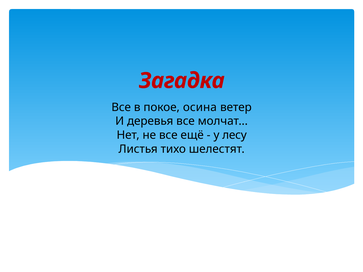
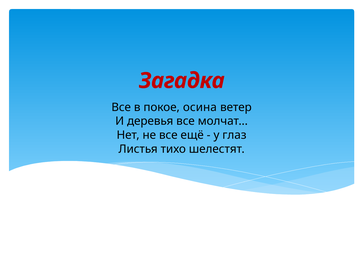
лесу: лесу -> глаз
